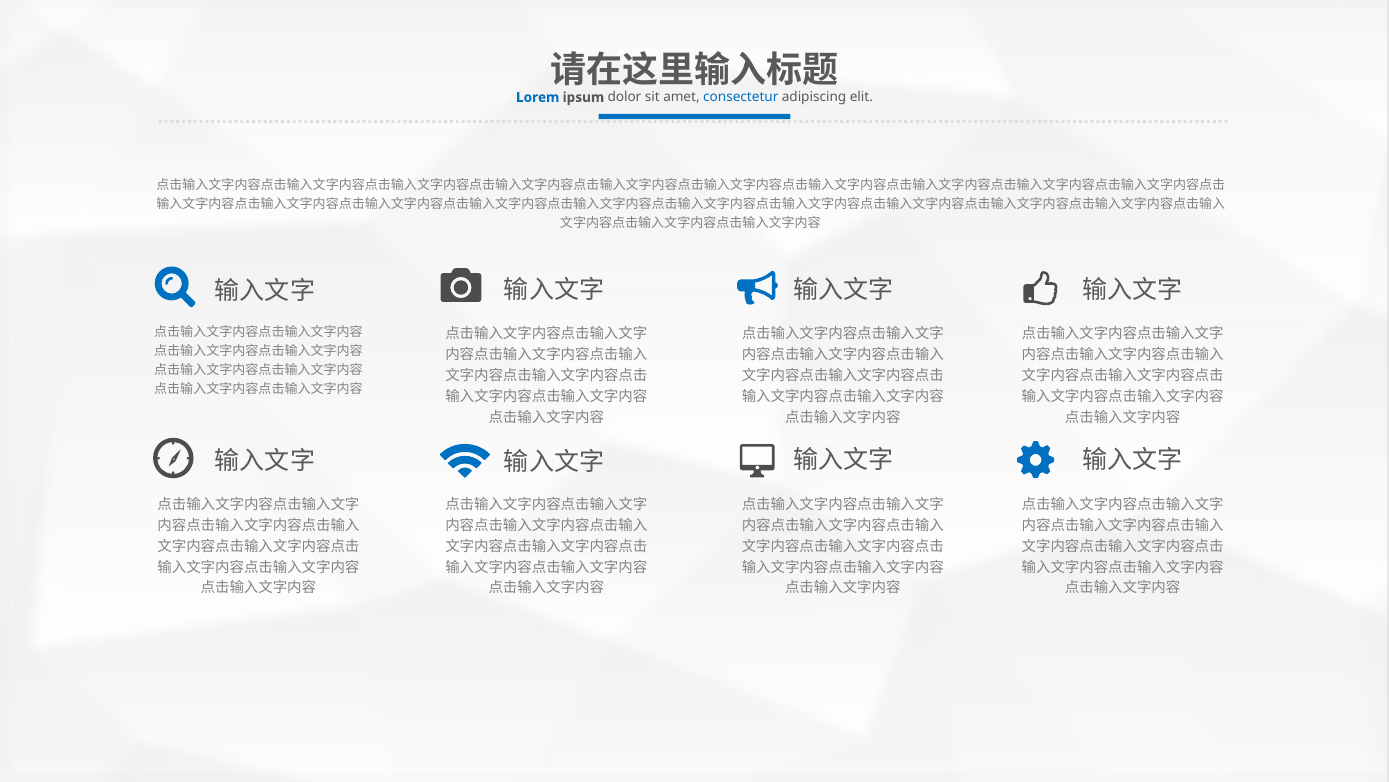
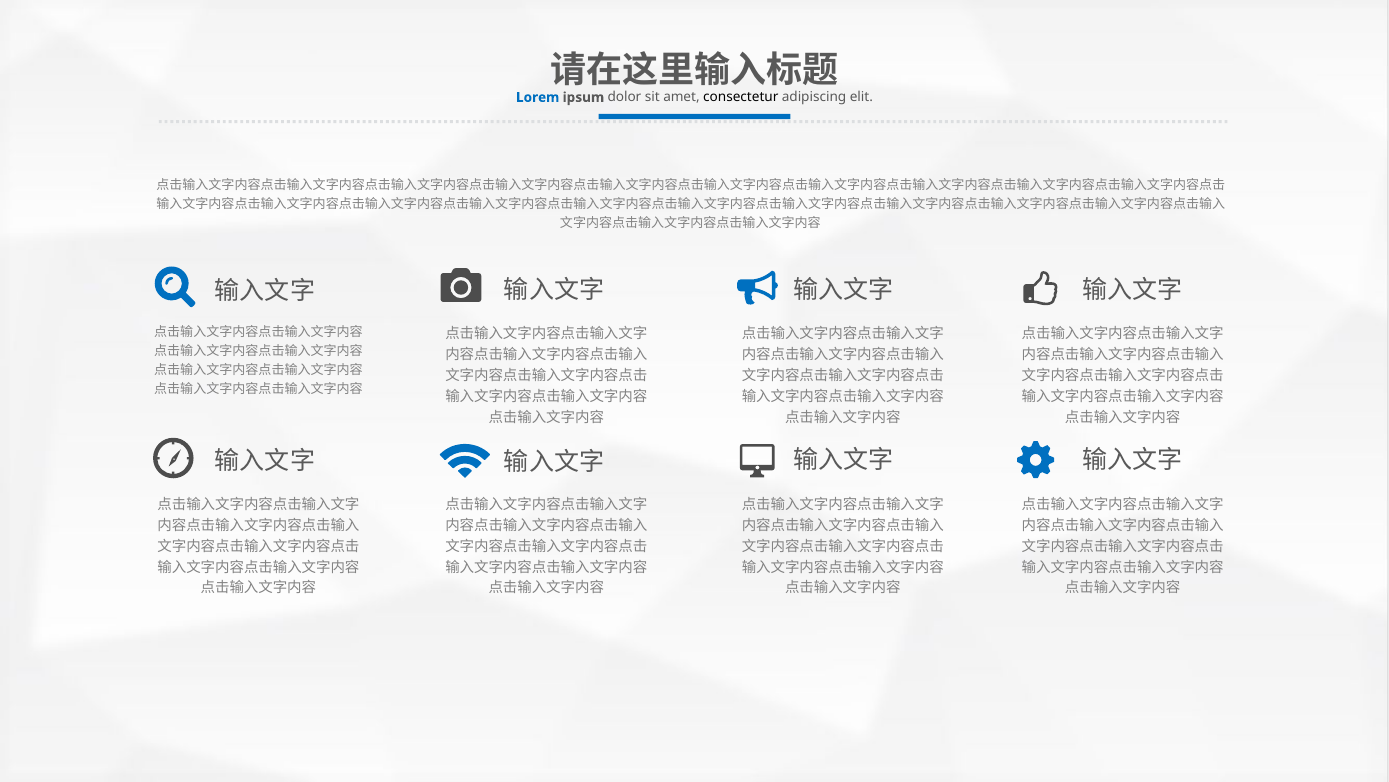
consectetur colour: blue -> black
